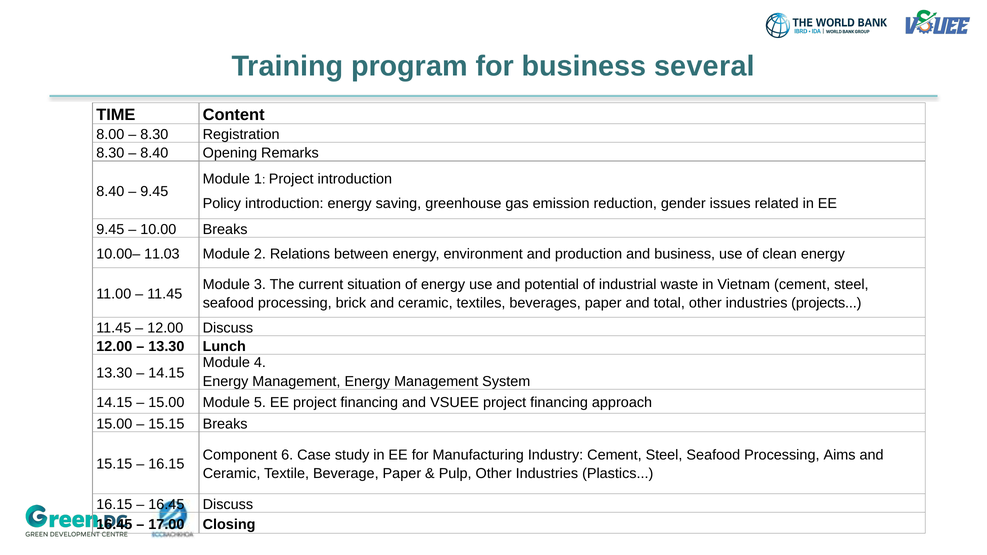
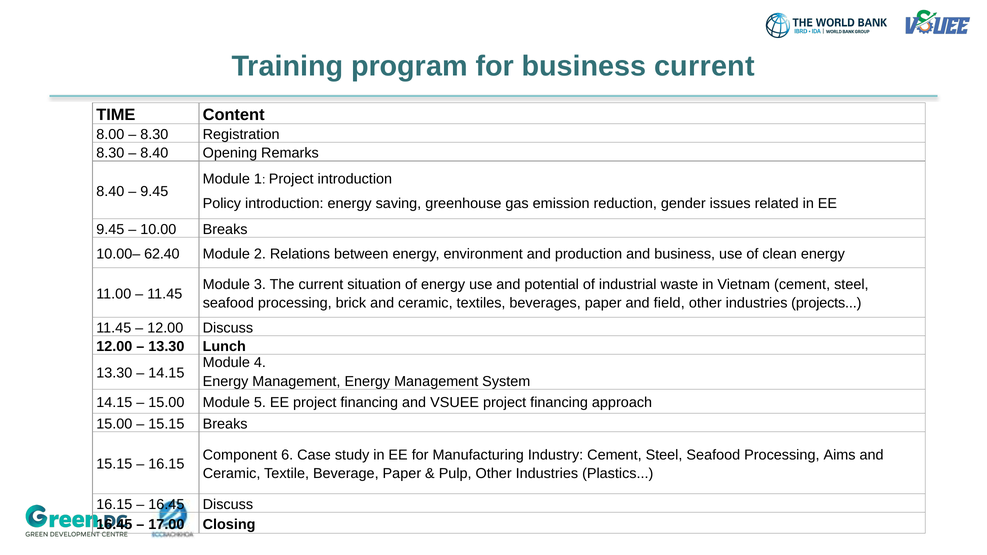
business several: several -> current
11.03: 11.03 -> 62.40
total: total -> field
